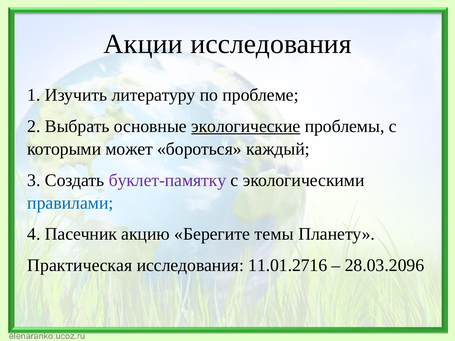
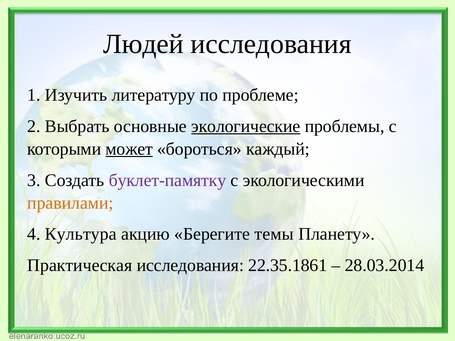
Акции: Акции -> Людей
может underline: none -> present
правилами colour: blue -> orange
Пасечник: Пасечник -> Культура
11.01.2716: 11.01.2716 -> 22.35.1861
28.03.2096: 28.03.2096 -> 28.03.2014
